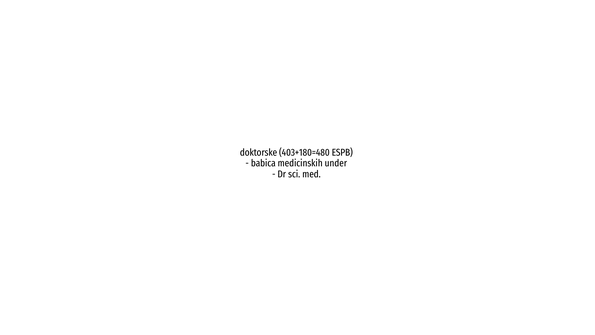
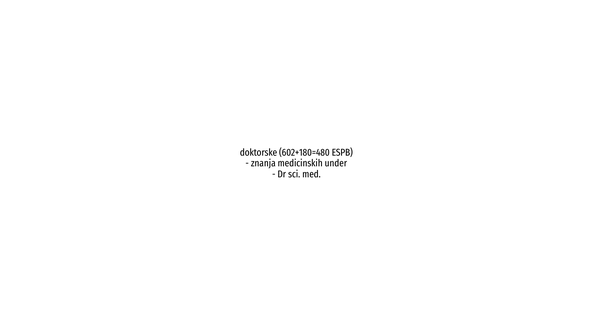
403+180=480: 403+180=480 -> 602+180=480
babica: babica -> znanja
